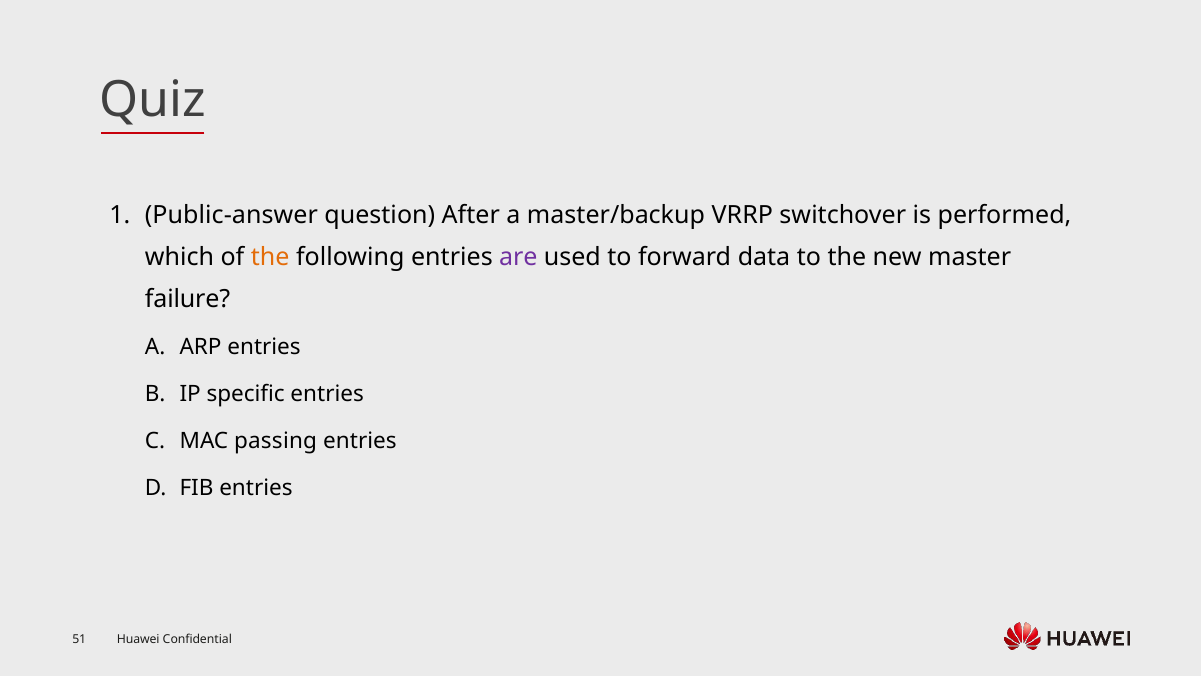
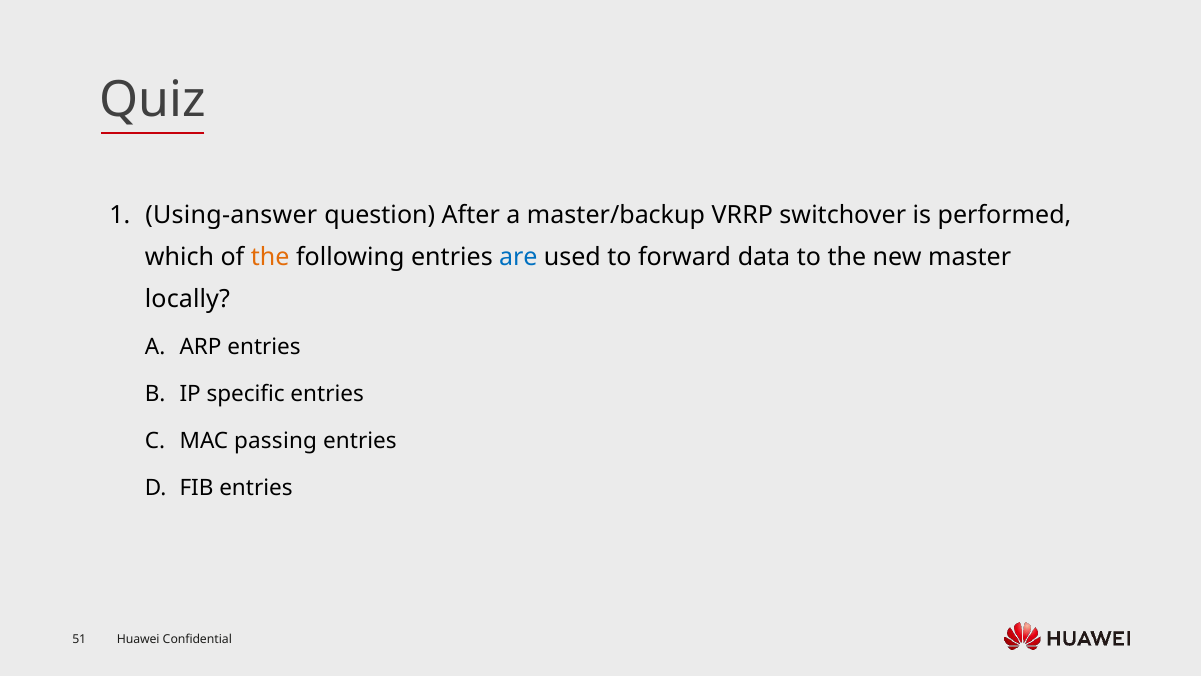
Public-answer: Public-answer -> Using-answer
are colour: purple -> blue
failure: failure -> locally
